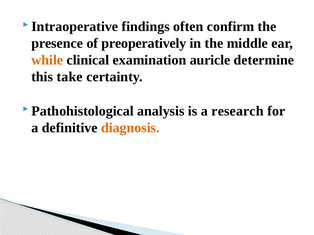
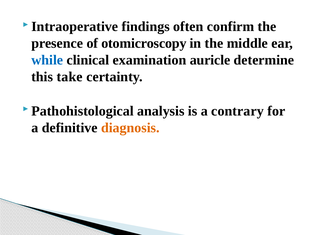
preoperatively: preoperatively -> otomicroscopy
while colour: orange -> blue
research: research -> contrary
